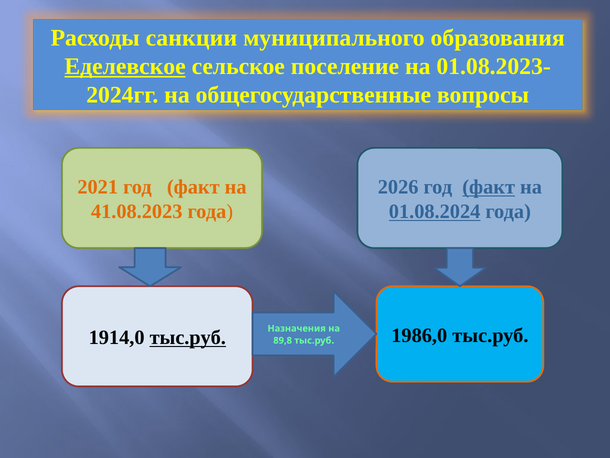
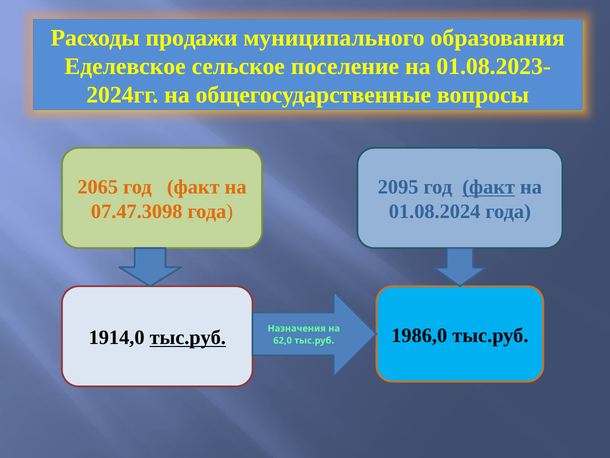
санкции: санкции -> продажи
Еделевское underline: present -> none
2021: 2021 -> 2065
2026: 2026 -> 2095
41.08.2023: 41.08.2023 -> 07.47.3098
01.08.2024 underline: present -> none
89,8: 89,8 -> 62,0
